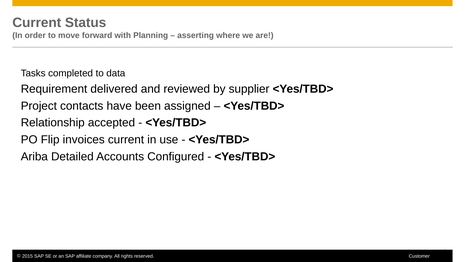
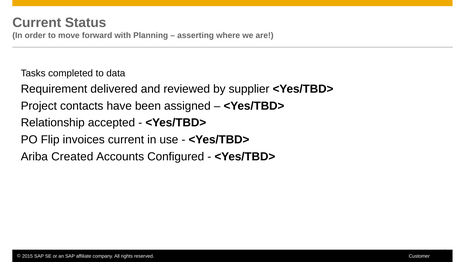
Detailed: Detailed -> Created
